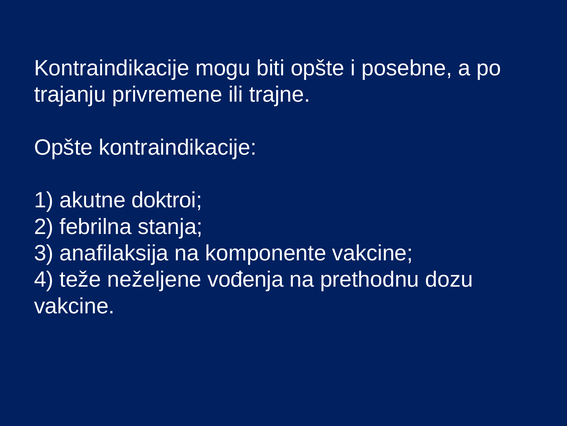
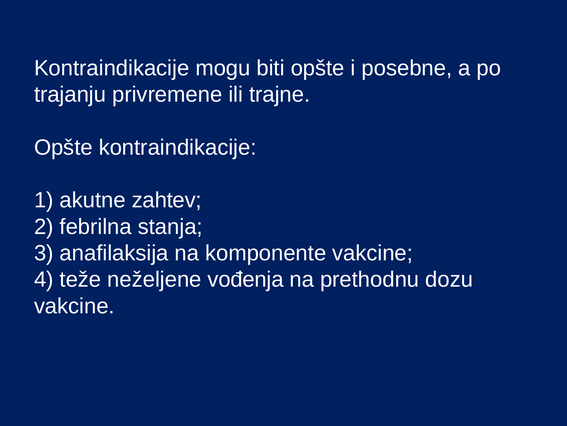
doktroi: doktroi -> zahtev
